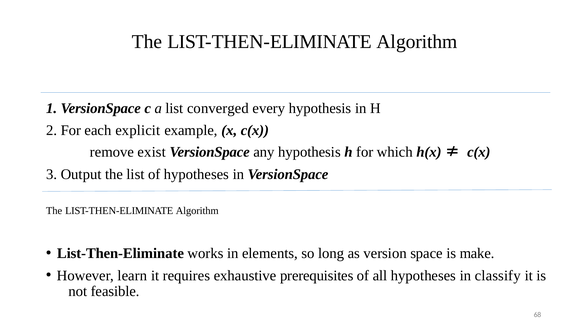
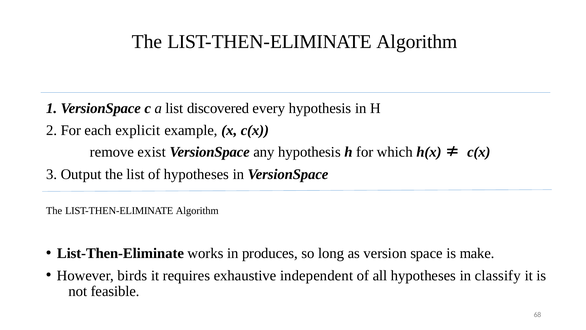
converged: converged -> discovered
elements: elements -> produces
learn: learn -> birds
prerequisites: prerequisites -> independent
